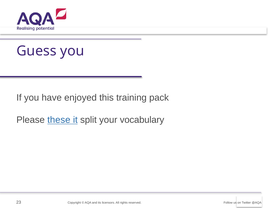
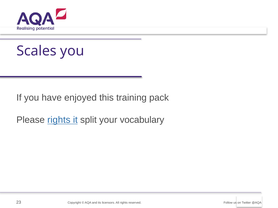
Guess: Guess -> Scales
Please these: these -> rights
